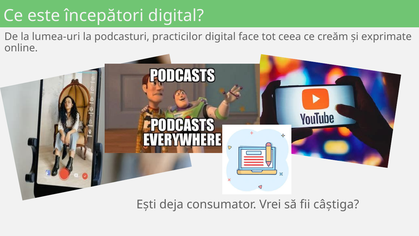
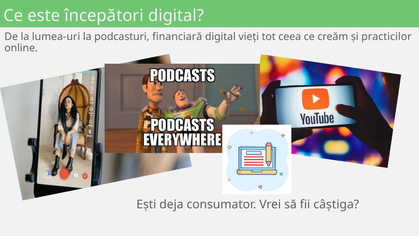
practicilor: practicilor -> financiară
face: face -> vieți
exprimate: exprimate -> practicilor
